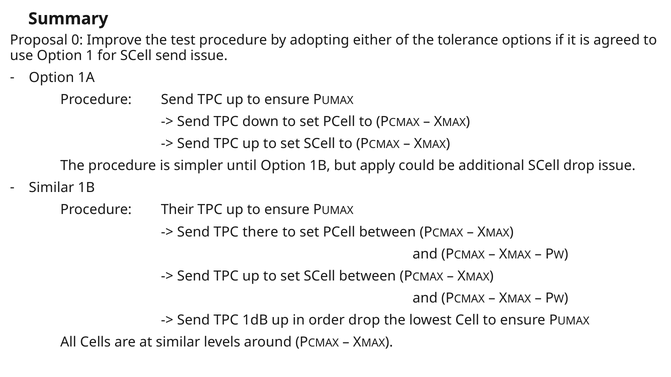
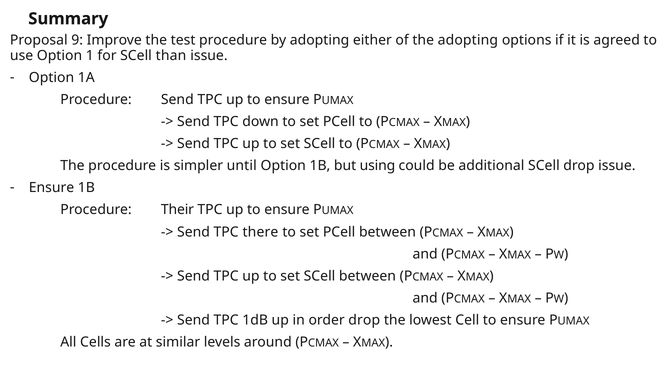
0: 0 -> 9
the tolerance: tolerance -> adopting
SCell send: send -> than
apply: apply -> using
Similar at (52, 188): Similar -> Ensure
